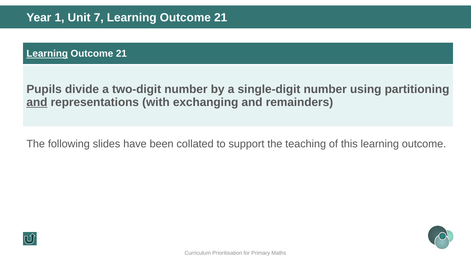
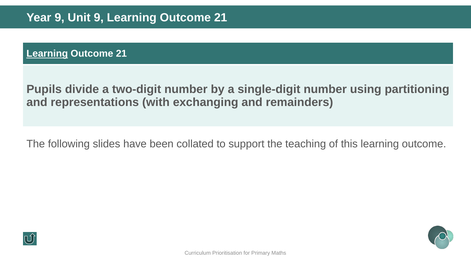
Year 1: 1 -> 9
Unit 7: 7 -> 9
and at (37, 102) underline: present -> none
